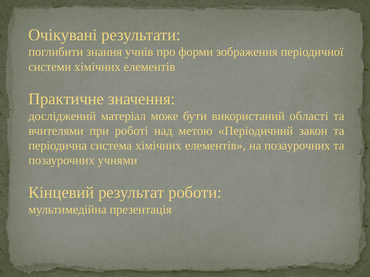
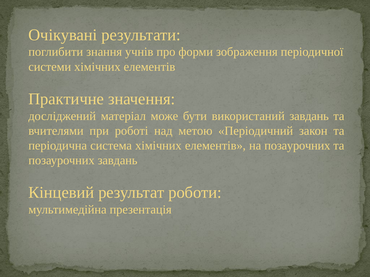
використаний області: області -> завдань
позаурочних учнями: учнями -> завдань
